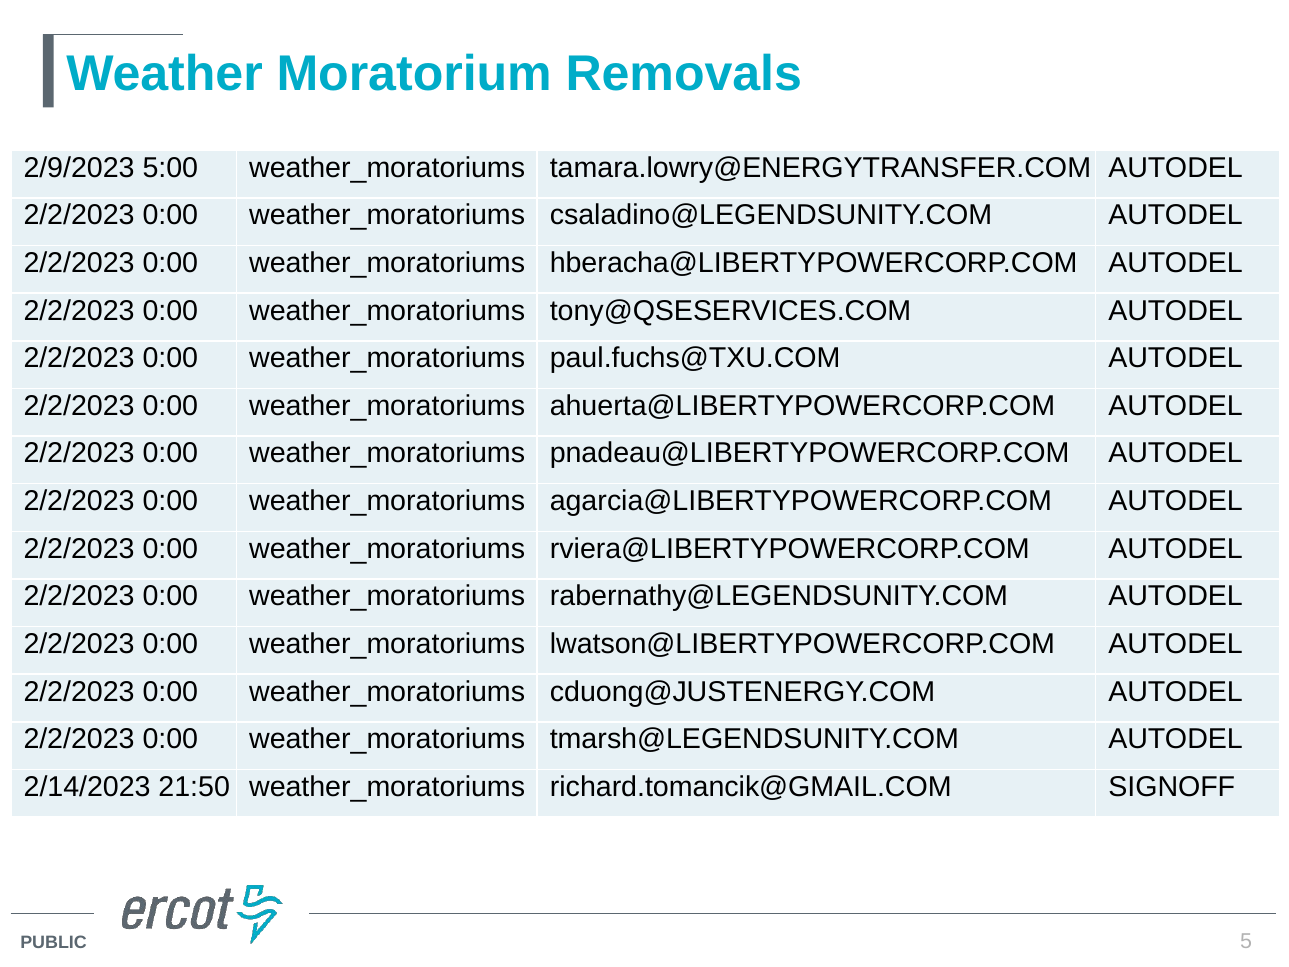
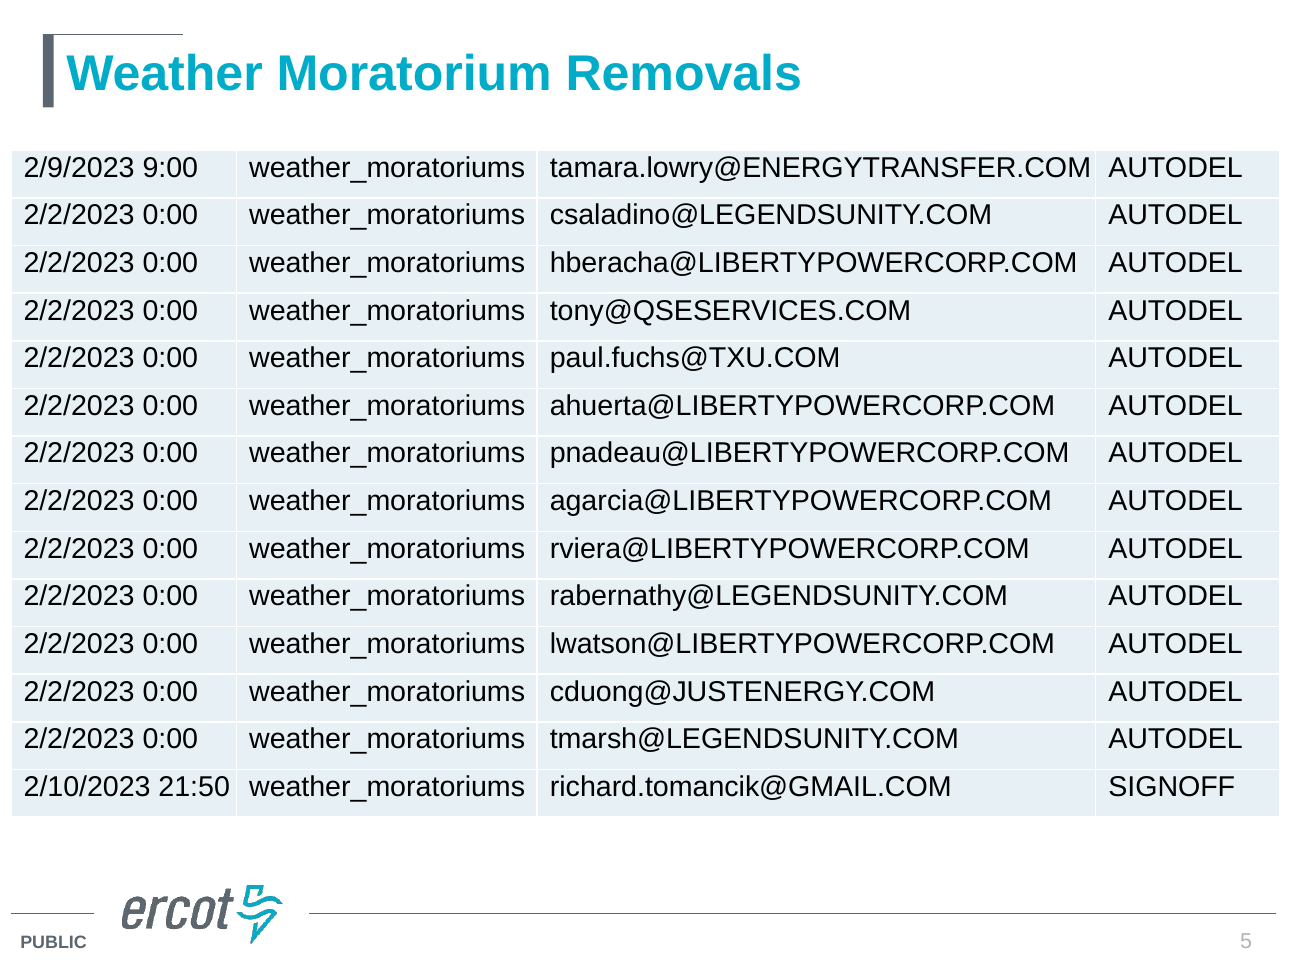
5:00: 5:00 -> 9:00
2/14/2023: 2/14/2023 -> 2/10/2023
